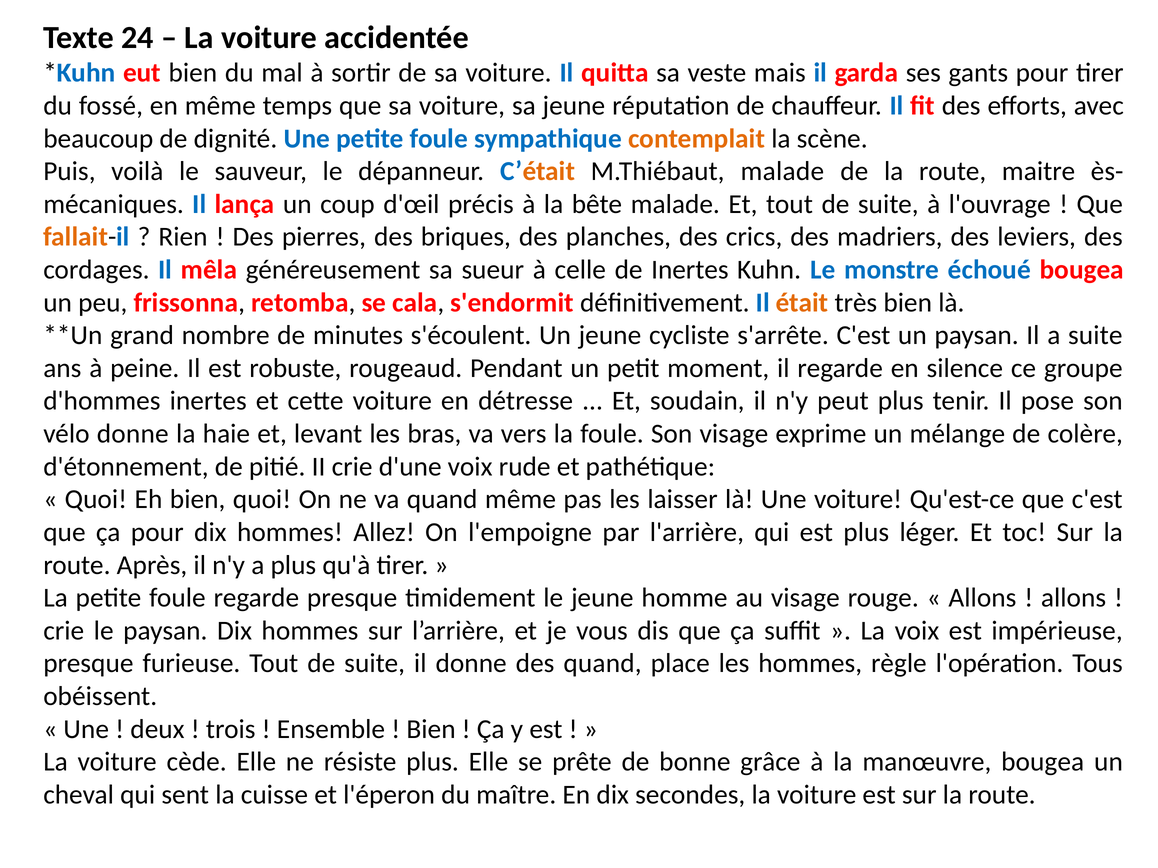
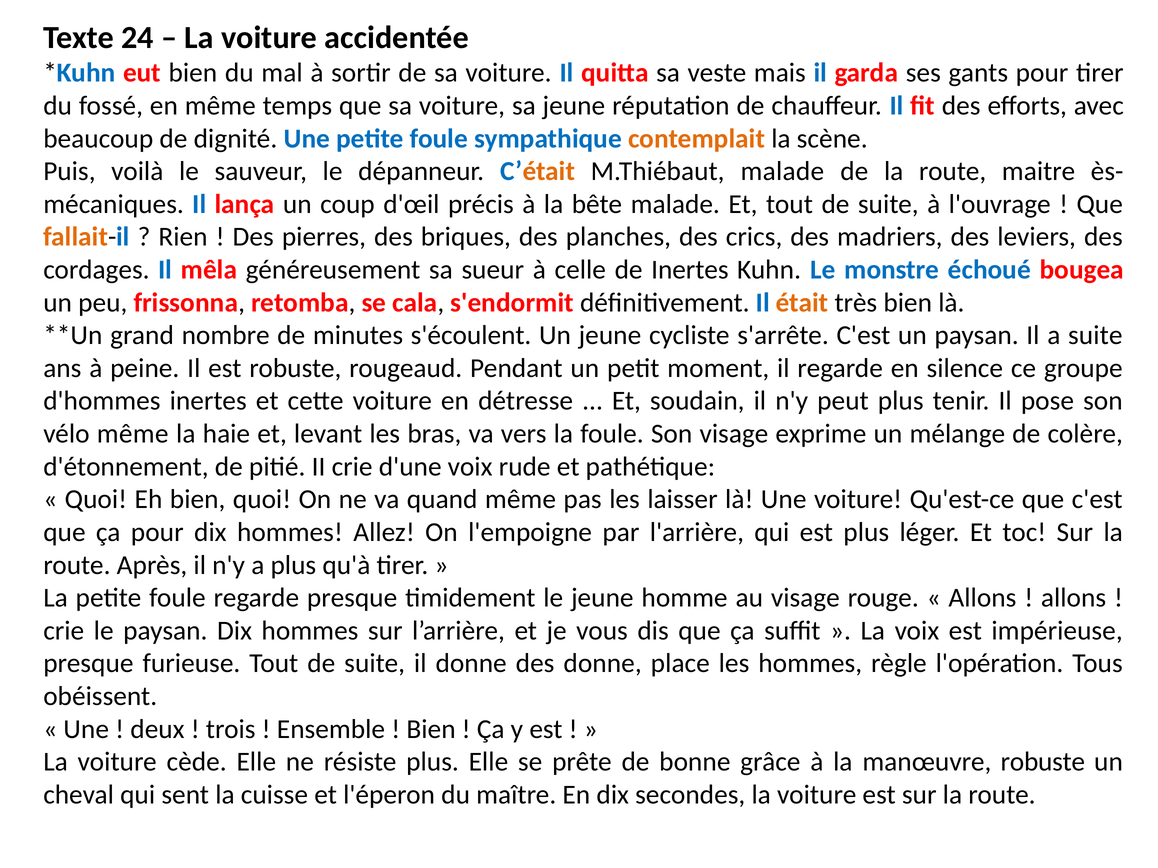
vélo donne: donne -> même
des quand: quand -> donne
manœuvre bougea: bougea -> robuste
